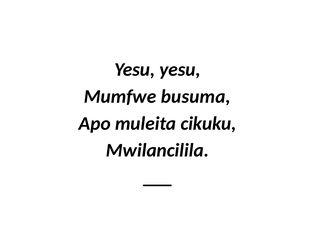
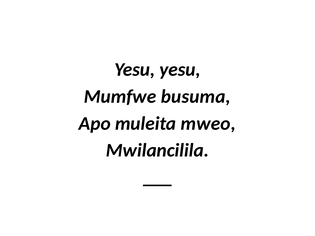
cikuku: cikuku -> mweo
